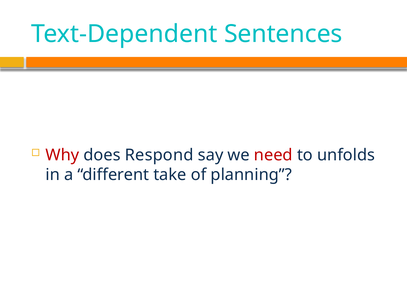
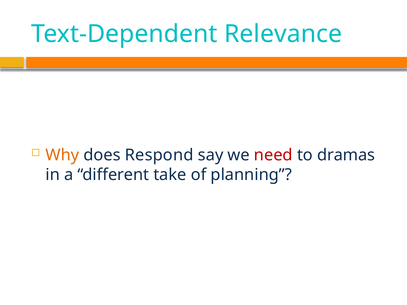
Sentences: Sentences -> Relevance
Why colour: red -> orange
unfolds: unfolds -> dramas
